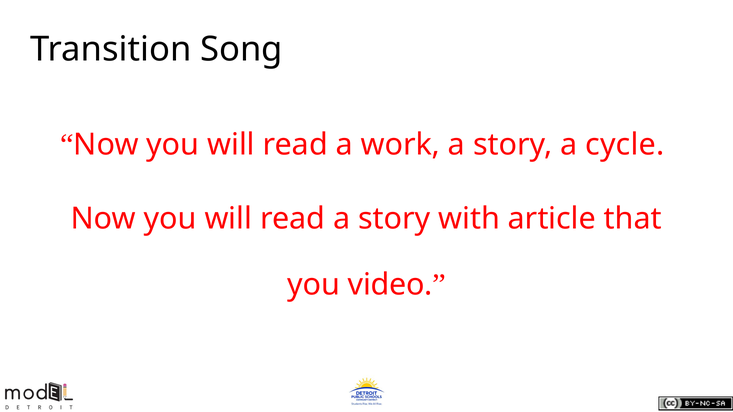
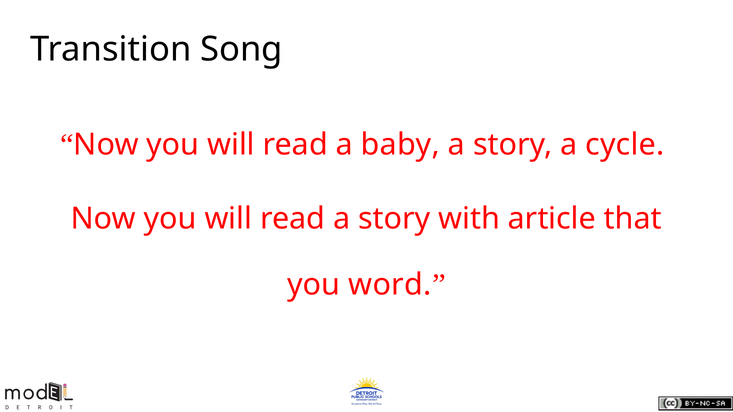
work: work -> baby
video: video -> word
